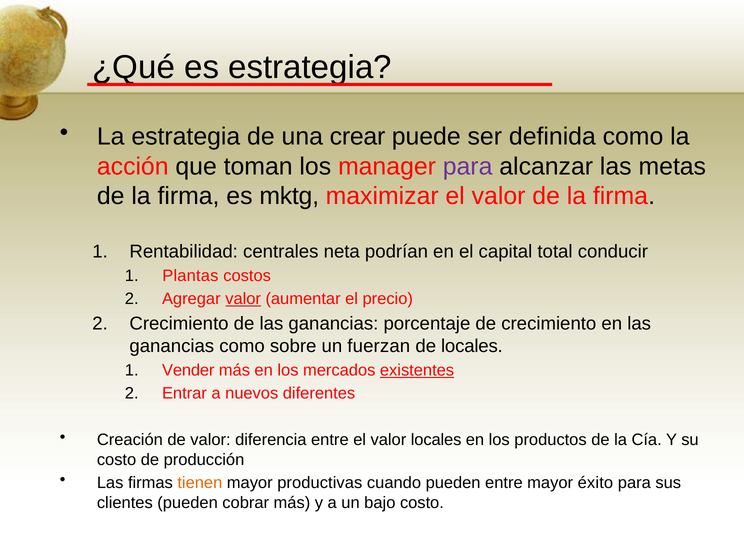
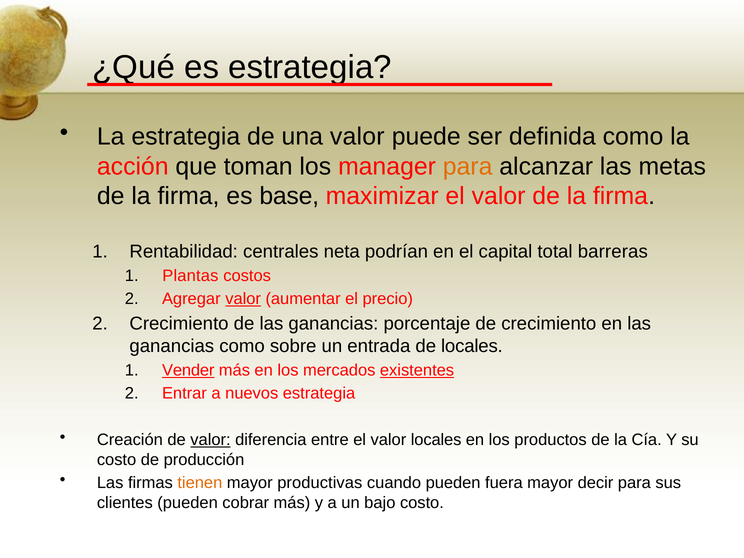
una crear: crear -> valor
para at (468, 166) colour: purple -> orange
mktg: mktg -> base
conducir: conducir -> barreras
fuerzan: fuerzan -> entrada
Vender underline: none -> present
nuevos diferentes: diferentes -> estrategia
valor at (210, 440) underline: none -> present
pueden entre: entre -> fuera
éxito: éxito -> decir
